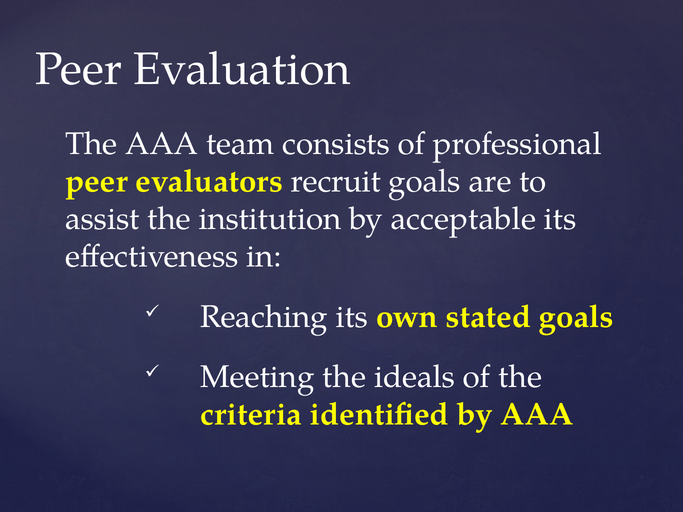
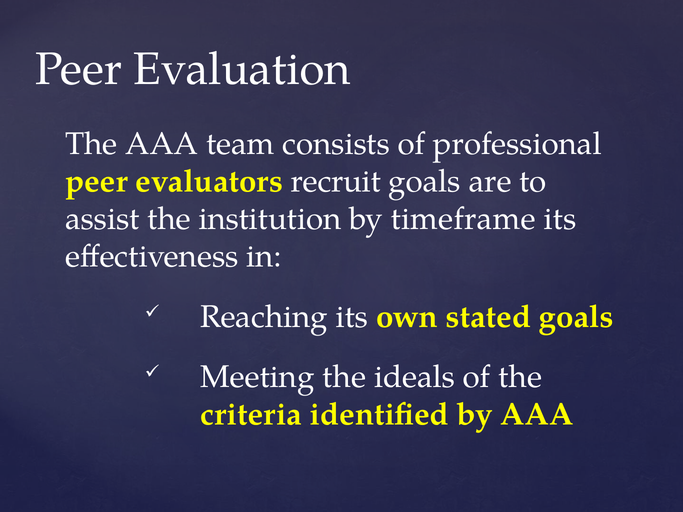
acceptable: acceptable -> timeframe
